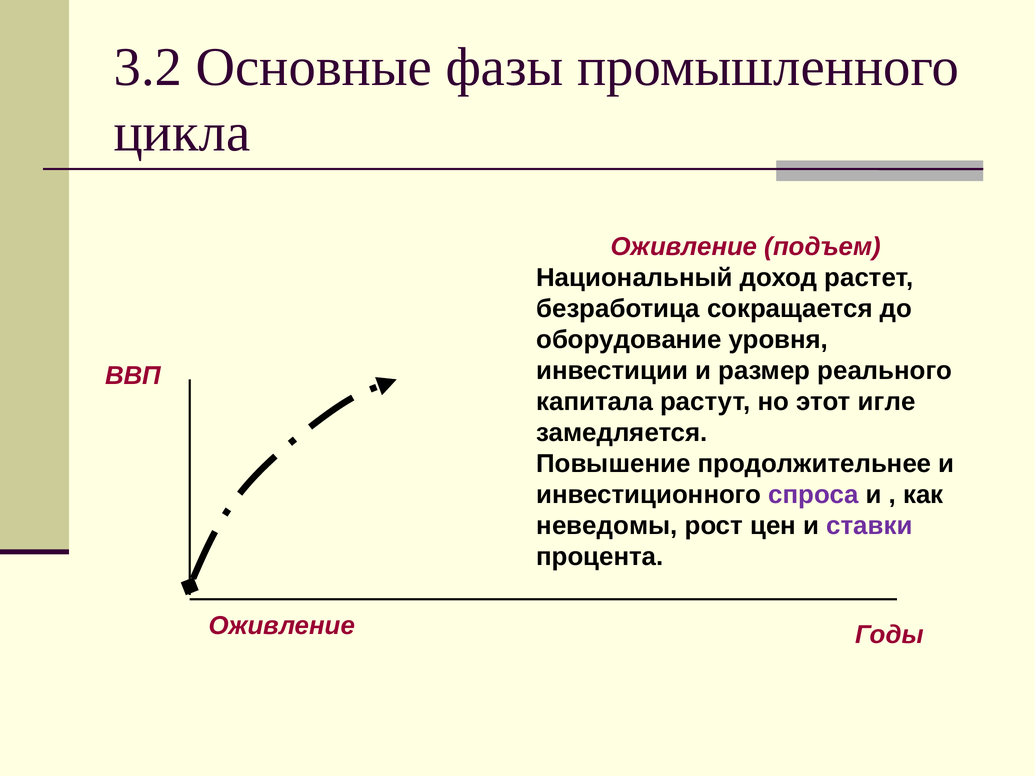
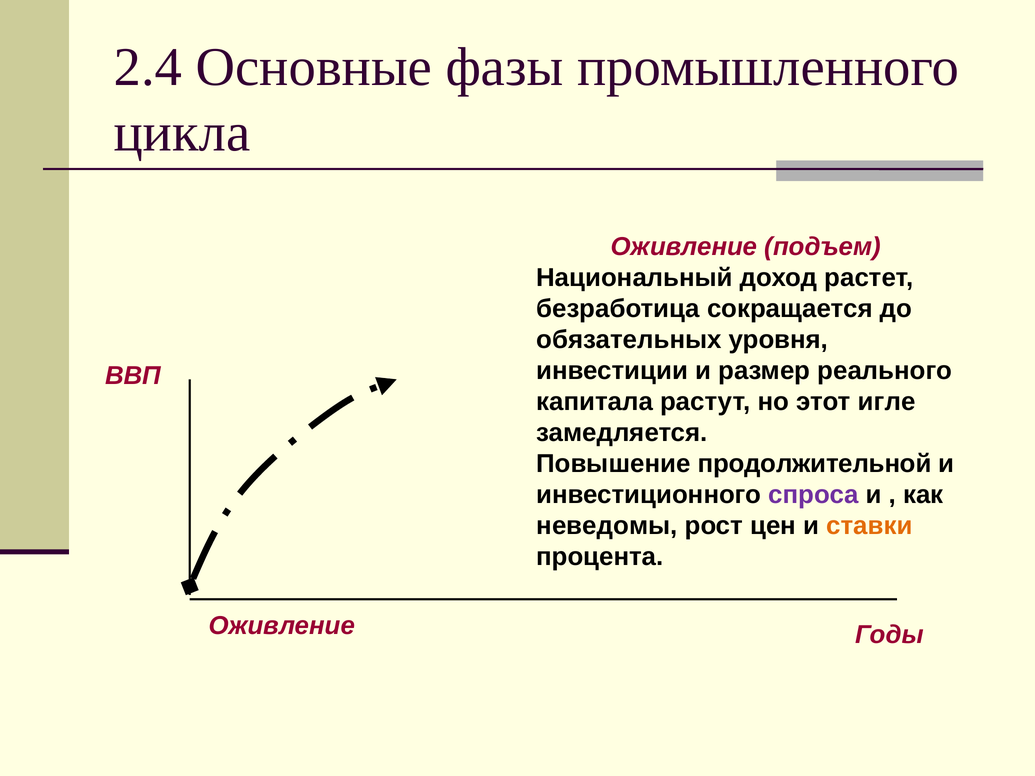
3.2: 3.2 -> 2.4
оборудование: оборудование -> обязательных
продолжительнее: продолжительнее -> продолжительной
ставки colour: purple -> orange
